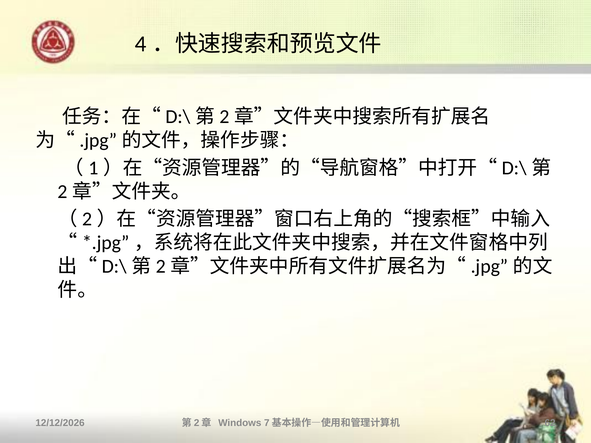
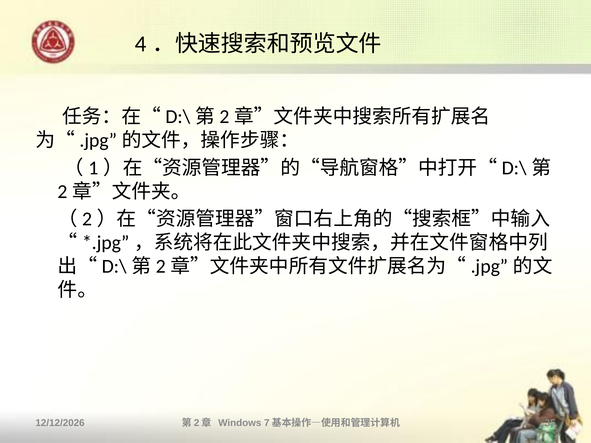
62: 62 -> 35
